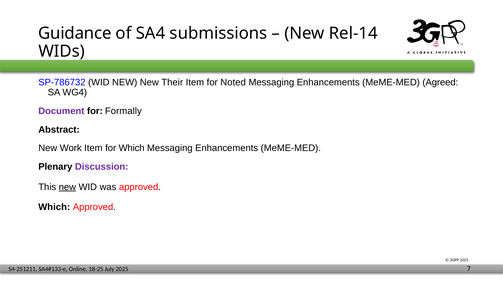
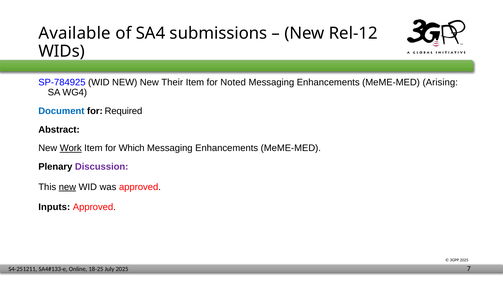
Guidance: Guidance -> Available
Rel-14: Rel-14 -> Rel-12
SP-786732: SP-786732 -> SP-784925
Agreed: Agreed -> Arising
Document colour: purple -> blue
Formally: Formally -> Required
Work underline: none -> present
Which at (54, 207): Which -> Inputs
